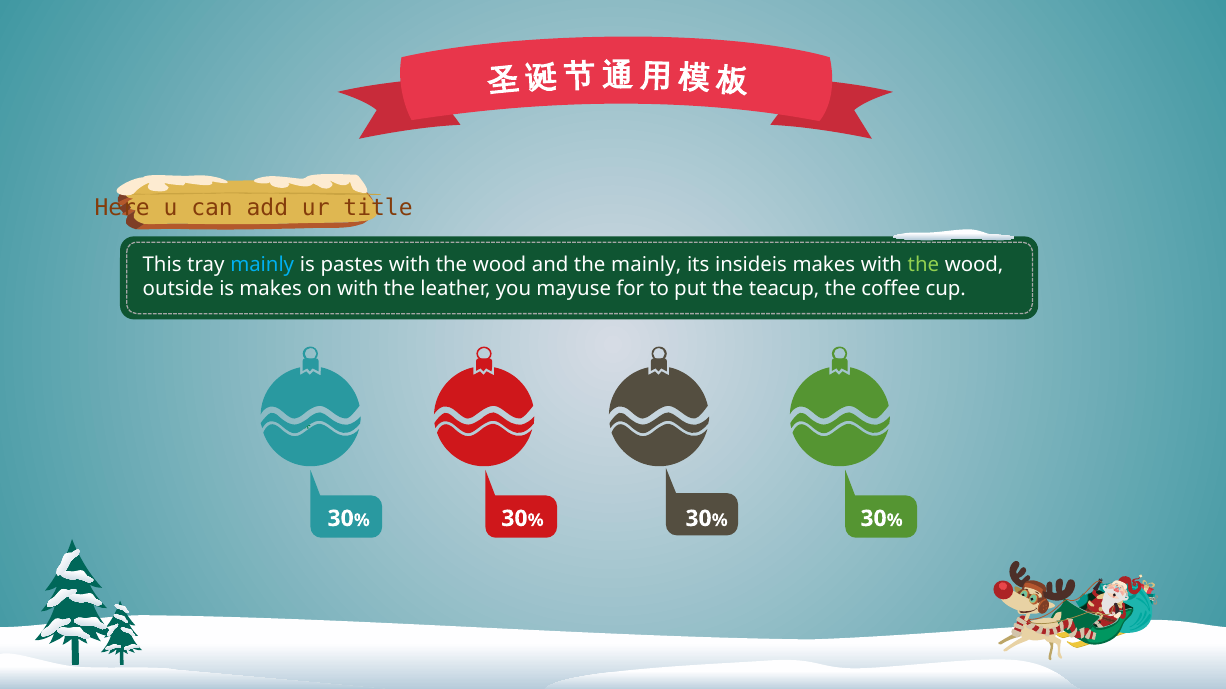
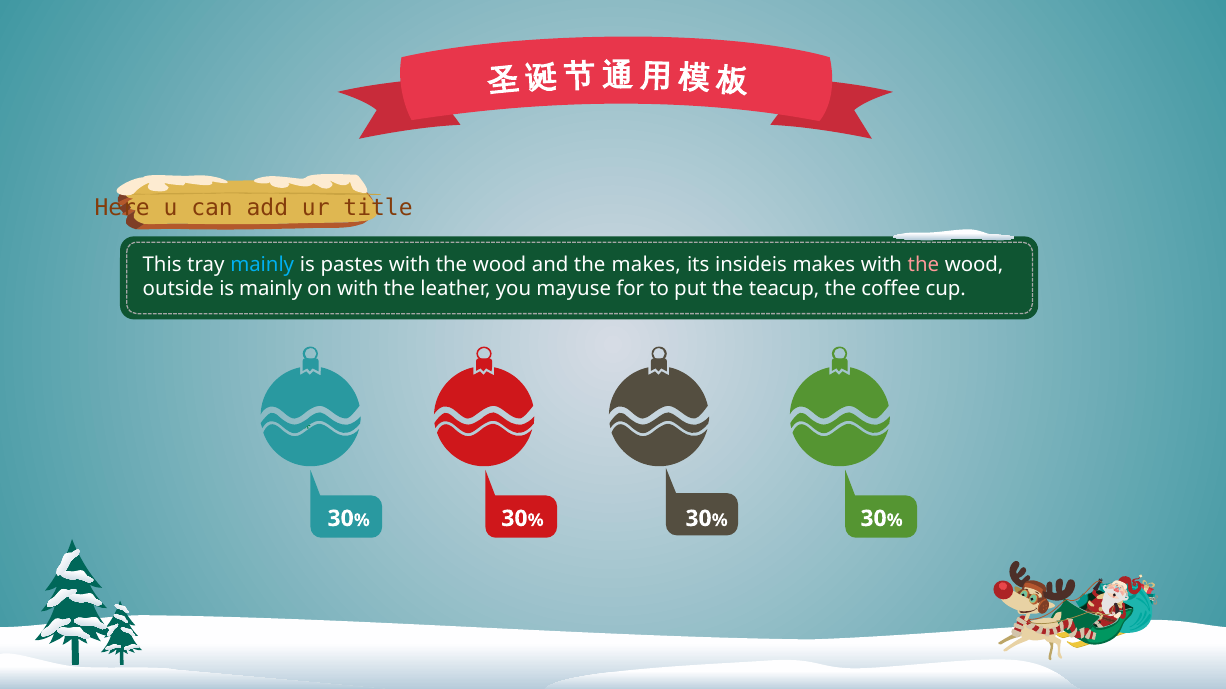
the mainly: mainly -> makes
the at (923, 265) colour: light green -> pink
is makes: makes -> mainly
